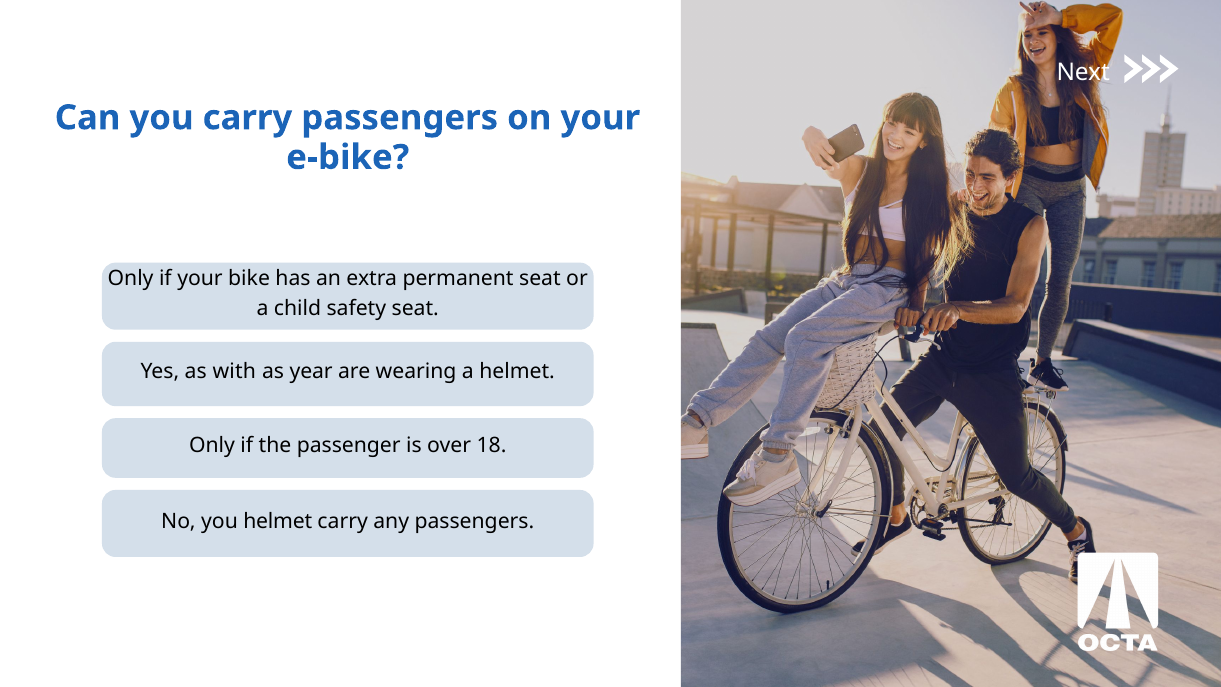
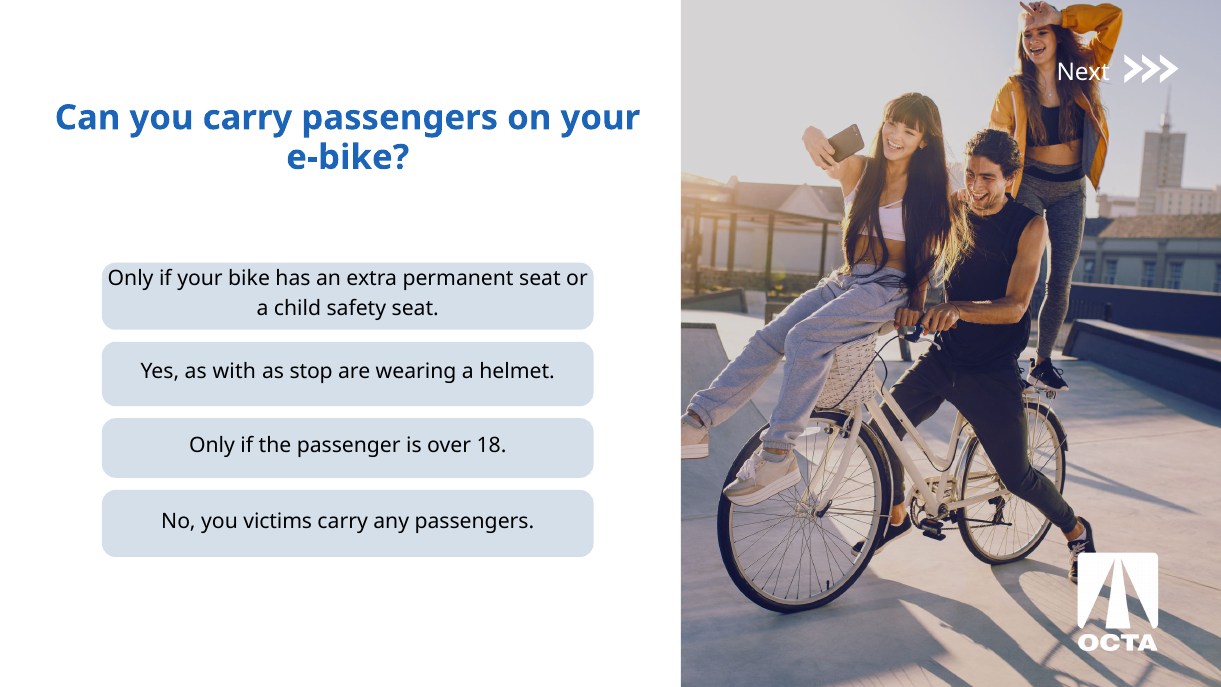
year: year -> stop
you helmet: helmet -> victims
